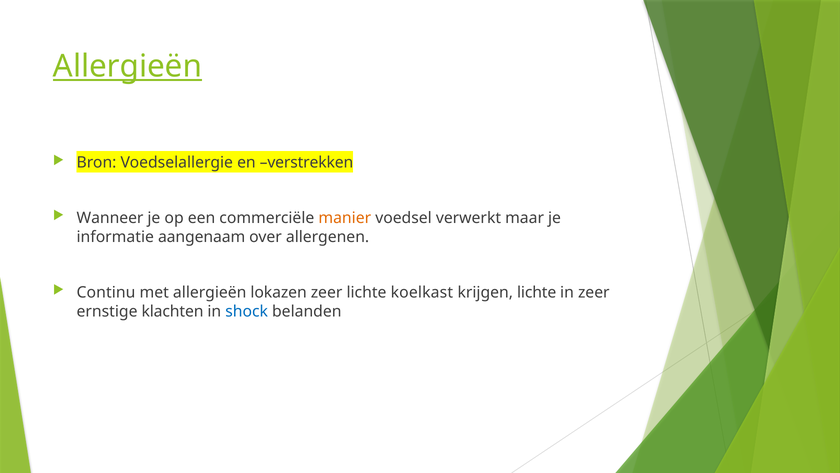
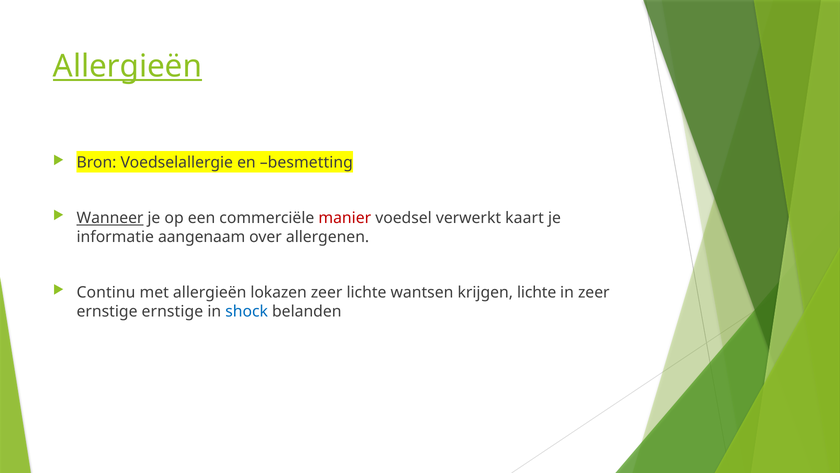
verstrekken: verstrekken -> besmetting
Wanneer underline: none -> present
manier colour: orange -> red
maar: maar -> kaart
koelkast: koelkast -> wantsen
ernstige klachten: klachten -> ernstige
